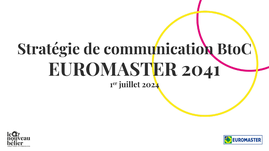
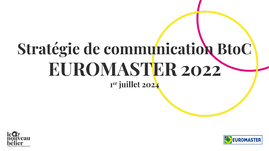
2041: 2041 -> 2022
